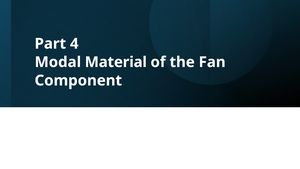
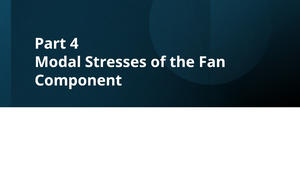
Material: Material -> Stresses
